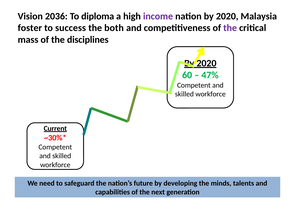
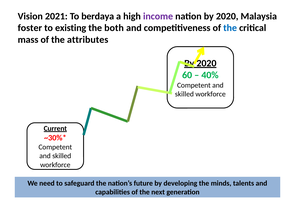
2036: 2036 -> 2021
diploma: diploma -> berdaya
success: success -> existing
the at (230, 28) colour: purple -> blue
disciplines: disciplines -> attributes
47%: 47% -> 40%
